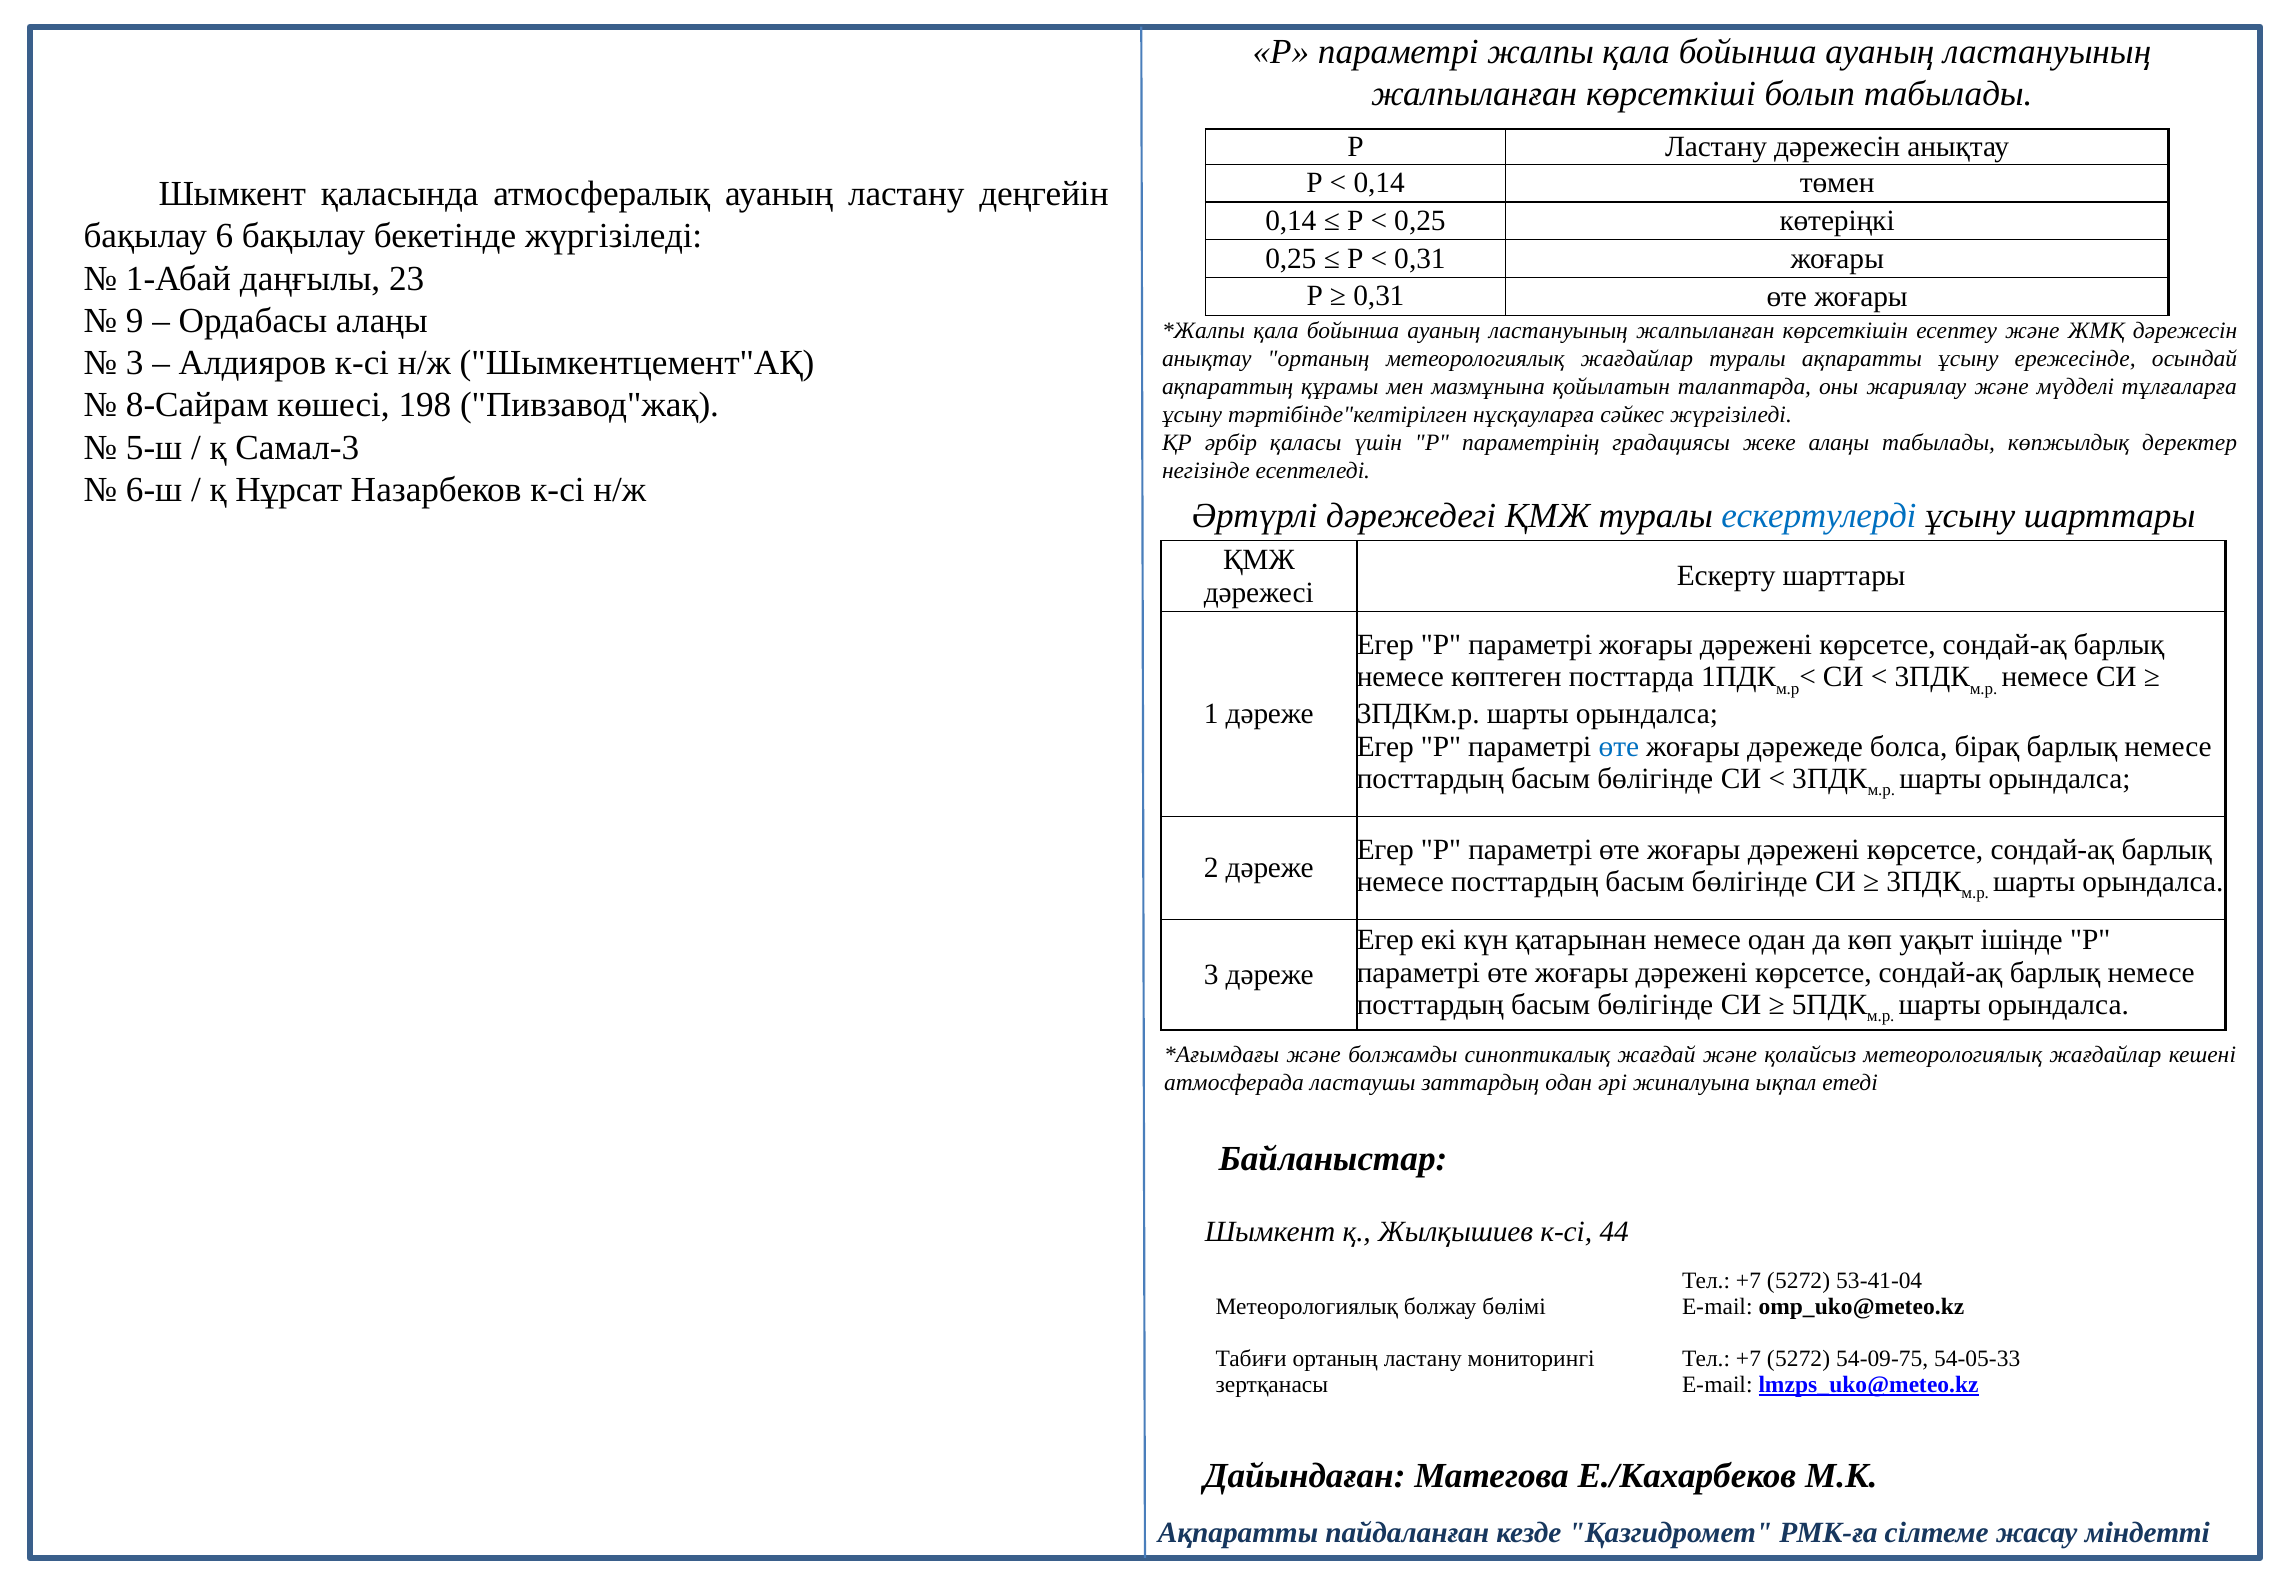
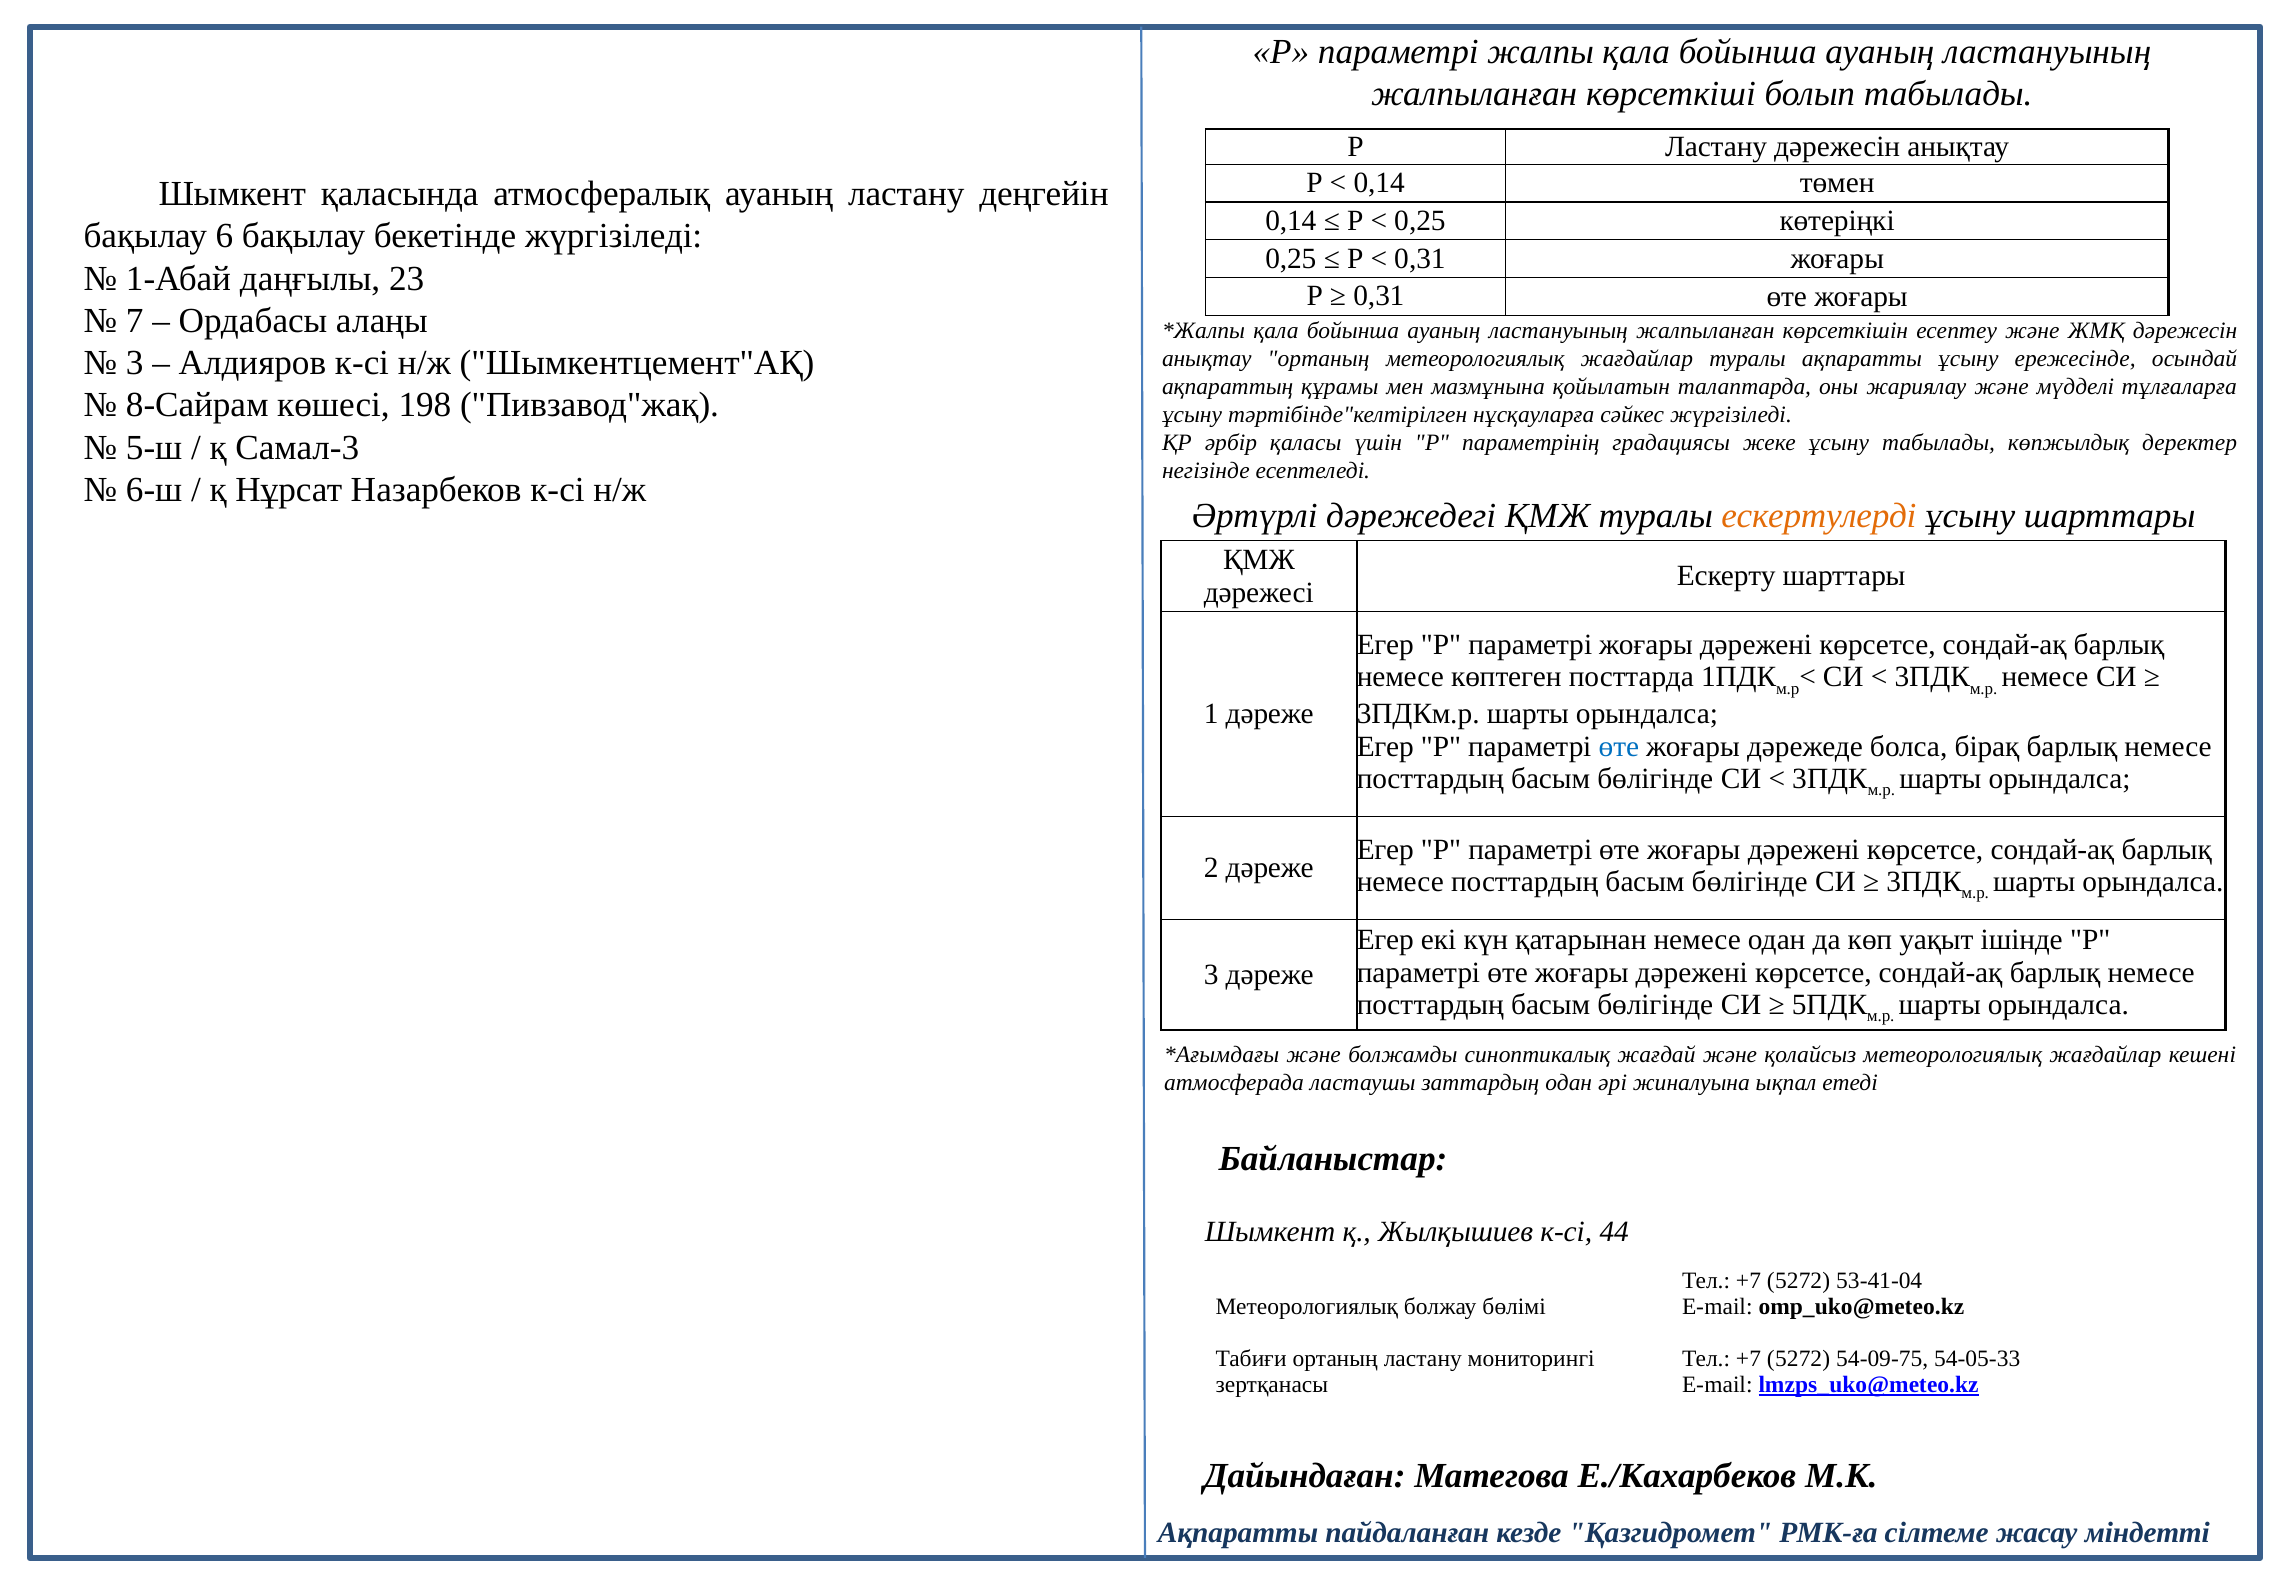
9: 9 -> 7
жеке алаңы: алаңы -> ұсыну
ескертулерді colour: blue -> orange
